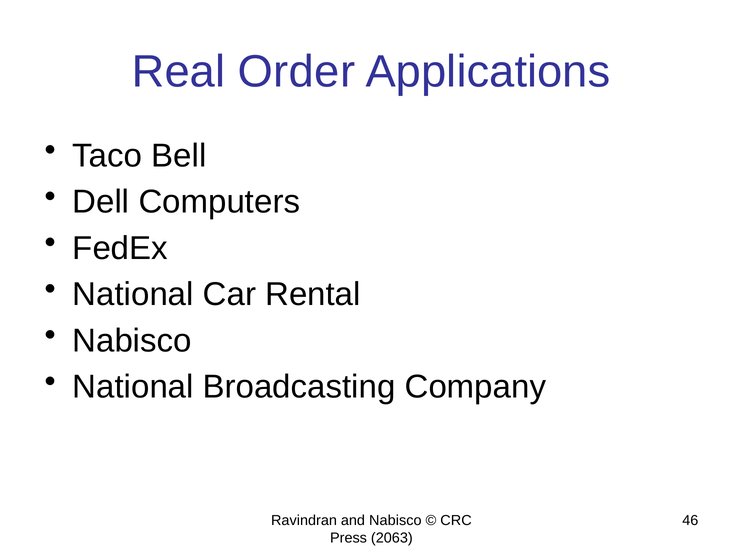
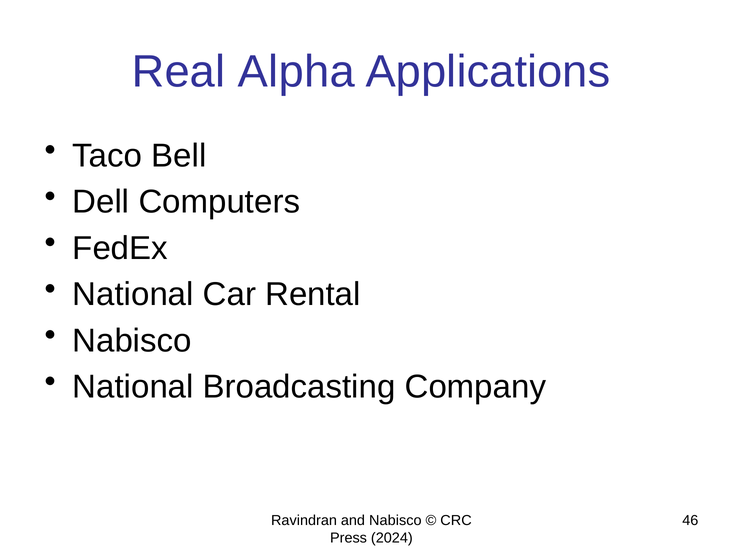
Order: Order -> Alpha
2063: 2063 -> 2024
